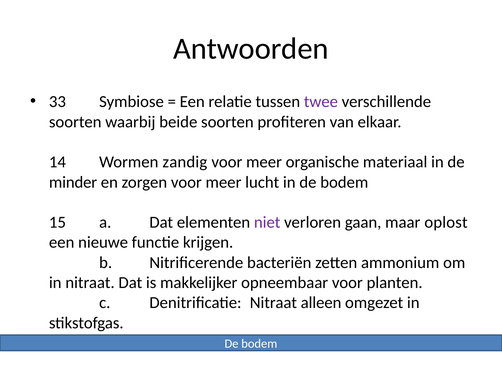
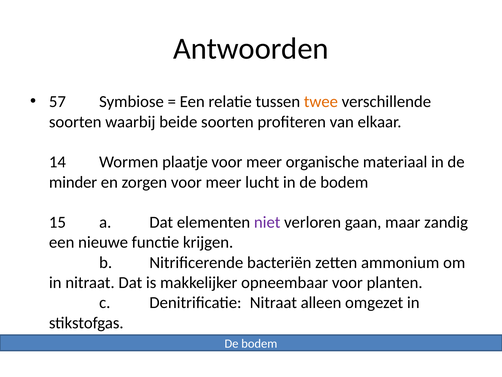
33: 33 -> 57
twee colour: purple -> orange
zandig: zandig -> plaatje
oplost: oplost -> zandig
